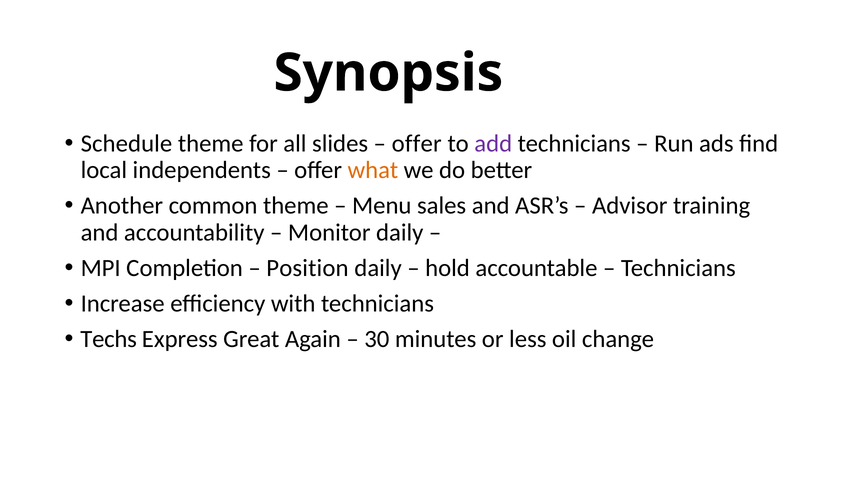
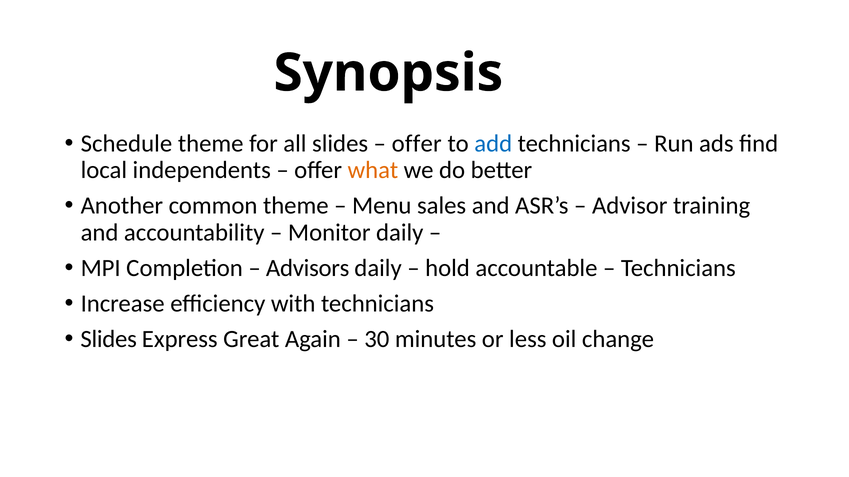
add colour: purple -> blue
Position: Position -> Advisors
Techs at (109, 339): Techs -> Slides
